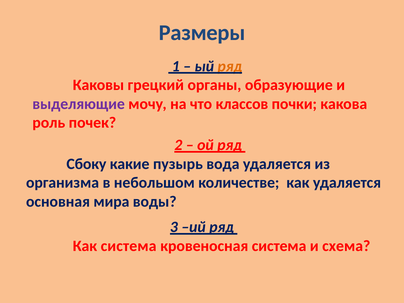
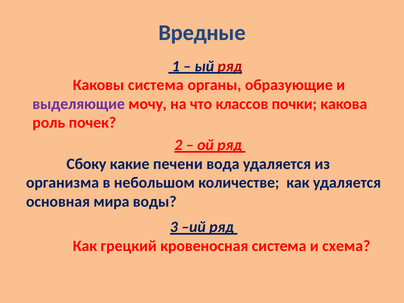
Размеры: Размеры -> Вредные
ряд at (230, 66) colour: orange -> red
Каковы грецкий: грецкий -> система
пузырь: пузырь -> печени
Как система: система -> грецкий
